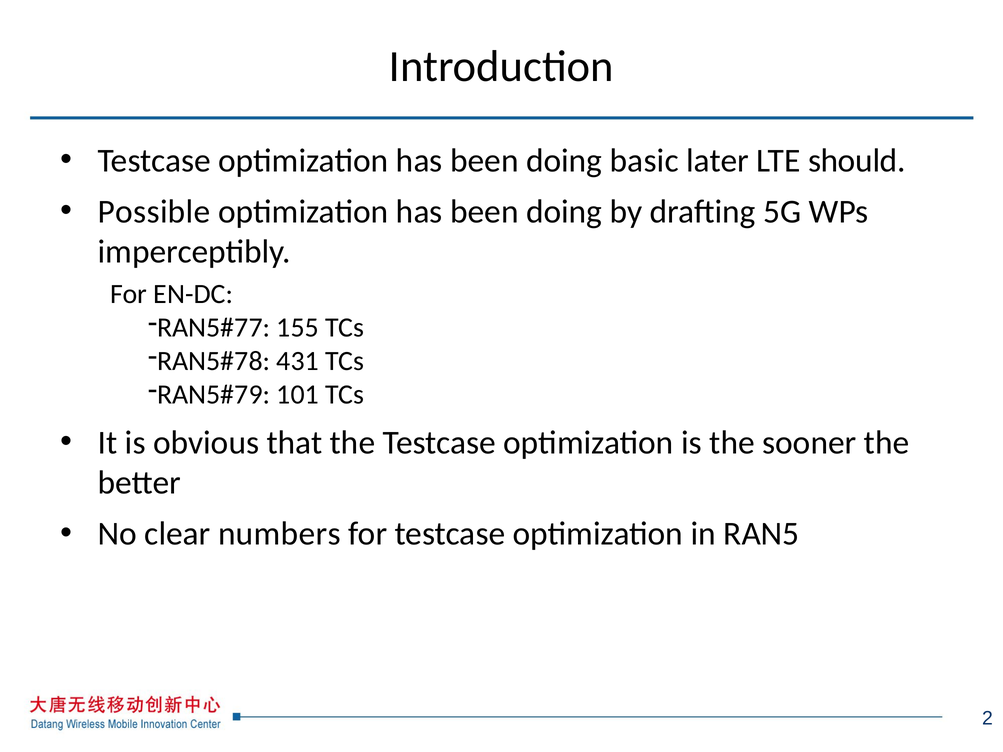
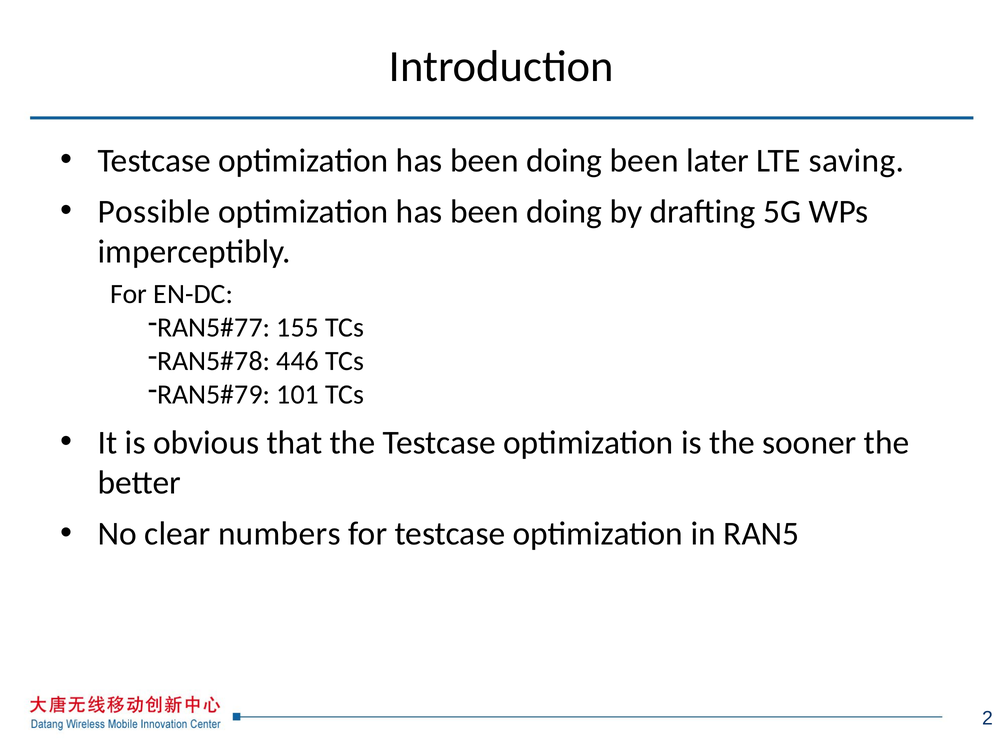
doing basic: basic -> been
should: should -> saving
431: 431 -> 446
